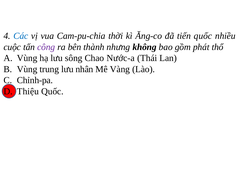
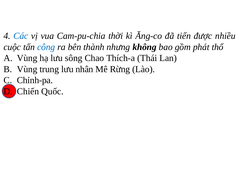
tiến quốc: quốc -> được
công colour: purple -> blue
Nước-a: Nước-a -> Thích-a
Vàng: Vàng -> Rừng
Thiệu: Thiệu -> Chiến
